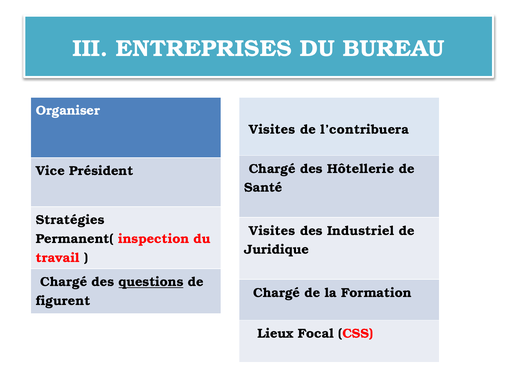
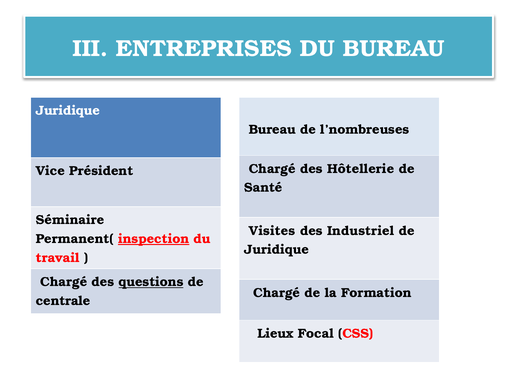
Organiser at (68, 111): Organiser -> Juridique
Visites at (272, 130): Visites -> Bureau
l’contribuera: l’contribuera -> l’nombreuses
Stratégies: Stratégies -> Séminaire
inspection underline: none -> present
figurent: figurent -> centrale
